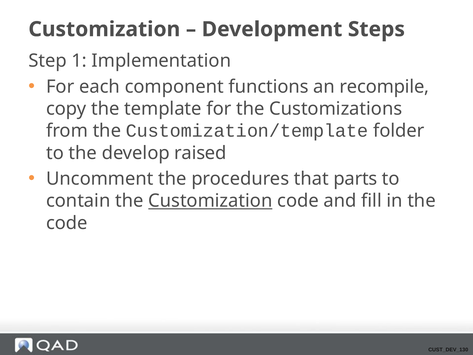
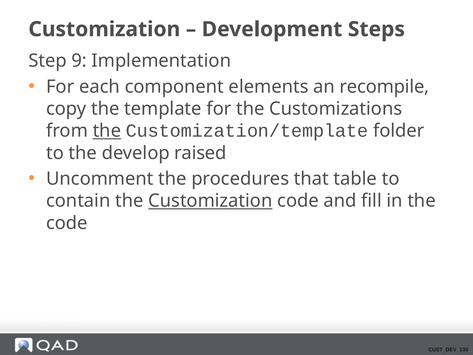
1: 1 -> 9
functions: functions -> elements
the at (107, 131) underline: none -> present
parts: parts -> table
